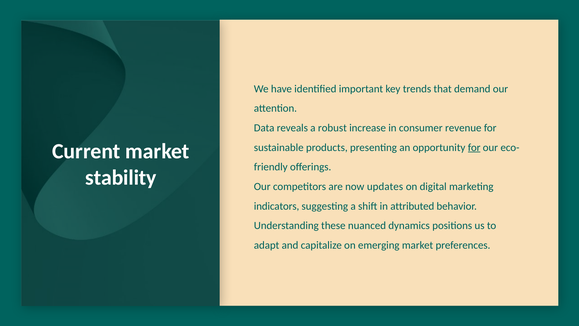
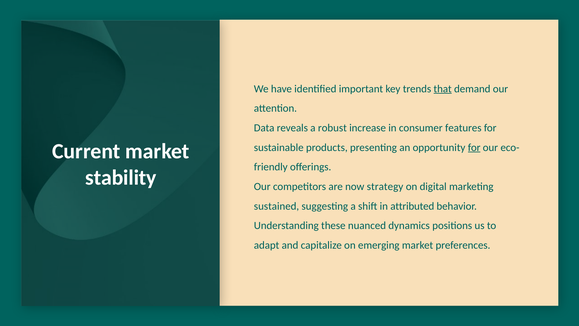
that underline: none -> present
revenue: revenue -> features
updates: updates -> strategy
indicators: indicators -> sustained
